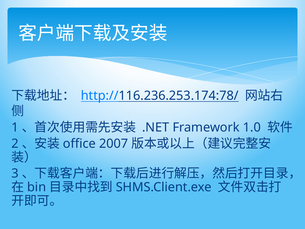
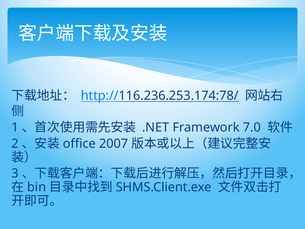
1.0: 1.0 -> 7.0
